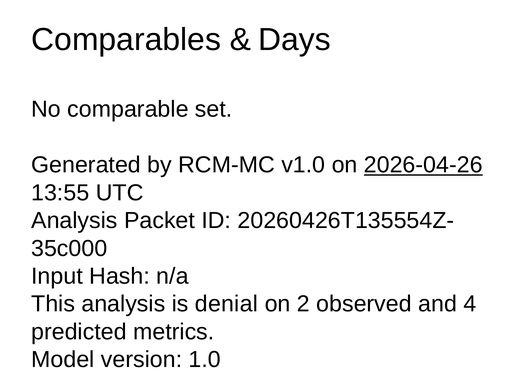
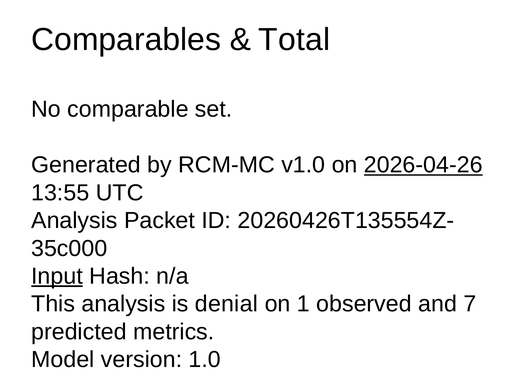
Days: Days -> Total
Input underline: none -> present
2: 2 -> 1
4: 4 -> 7
